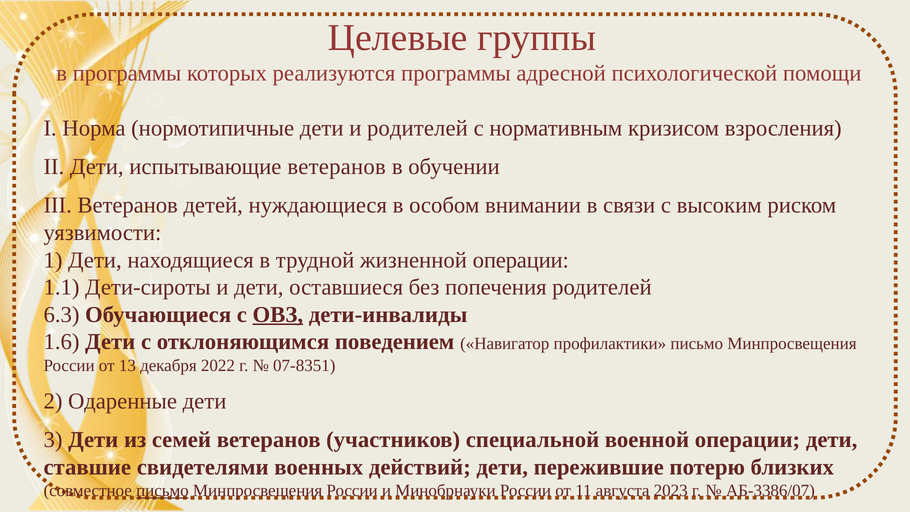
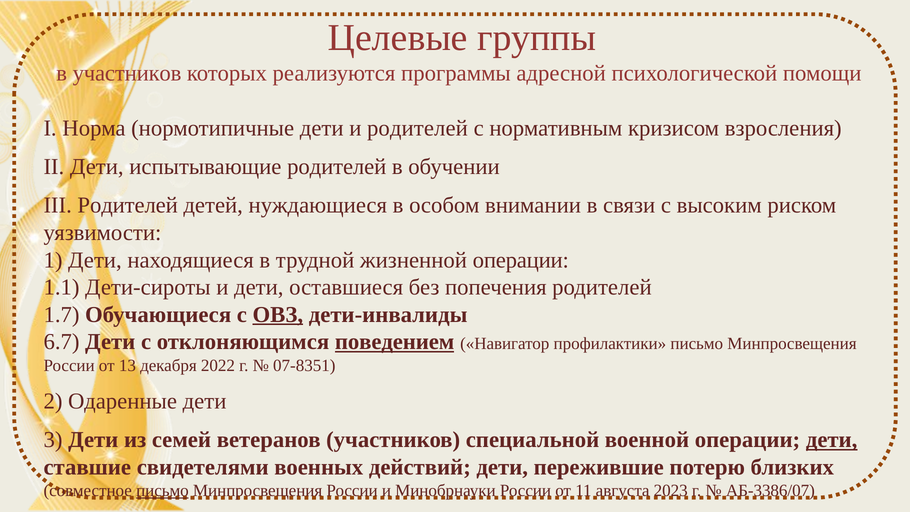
в программы: программы -> участников
испытывающие ветеранов: ветеранов -> родителей
III Ветеранов: Ветеранов -> Родителей
6.3: 6.3 -> 1.7
1.6: 1.6 -> 6.7
поведением underline: none -> present
дети at (832, 440) underline: none -> present
